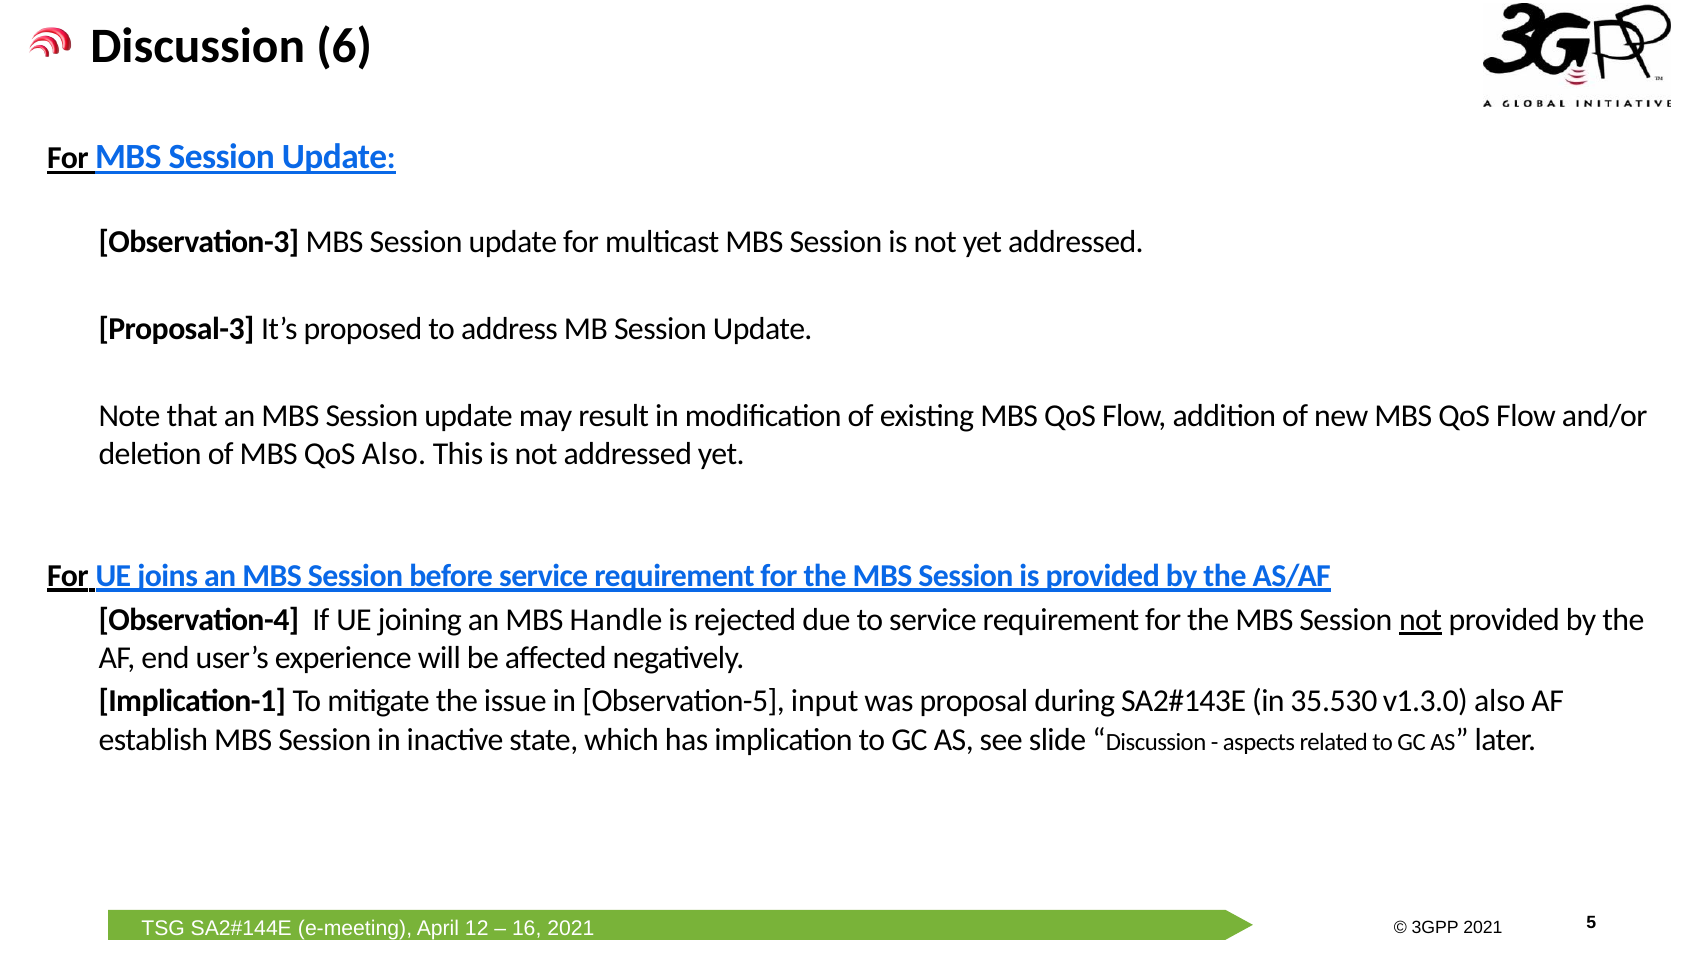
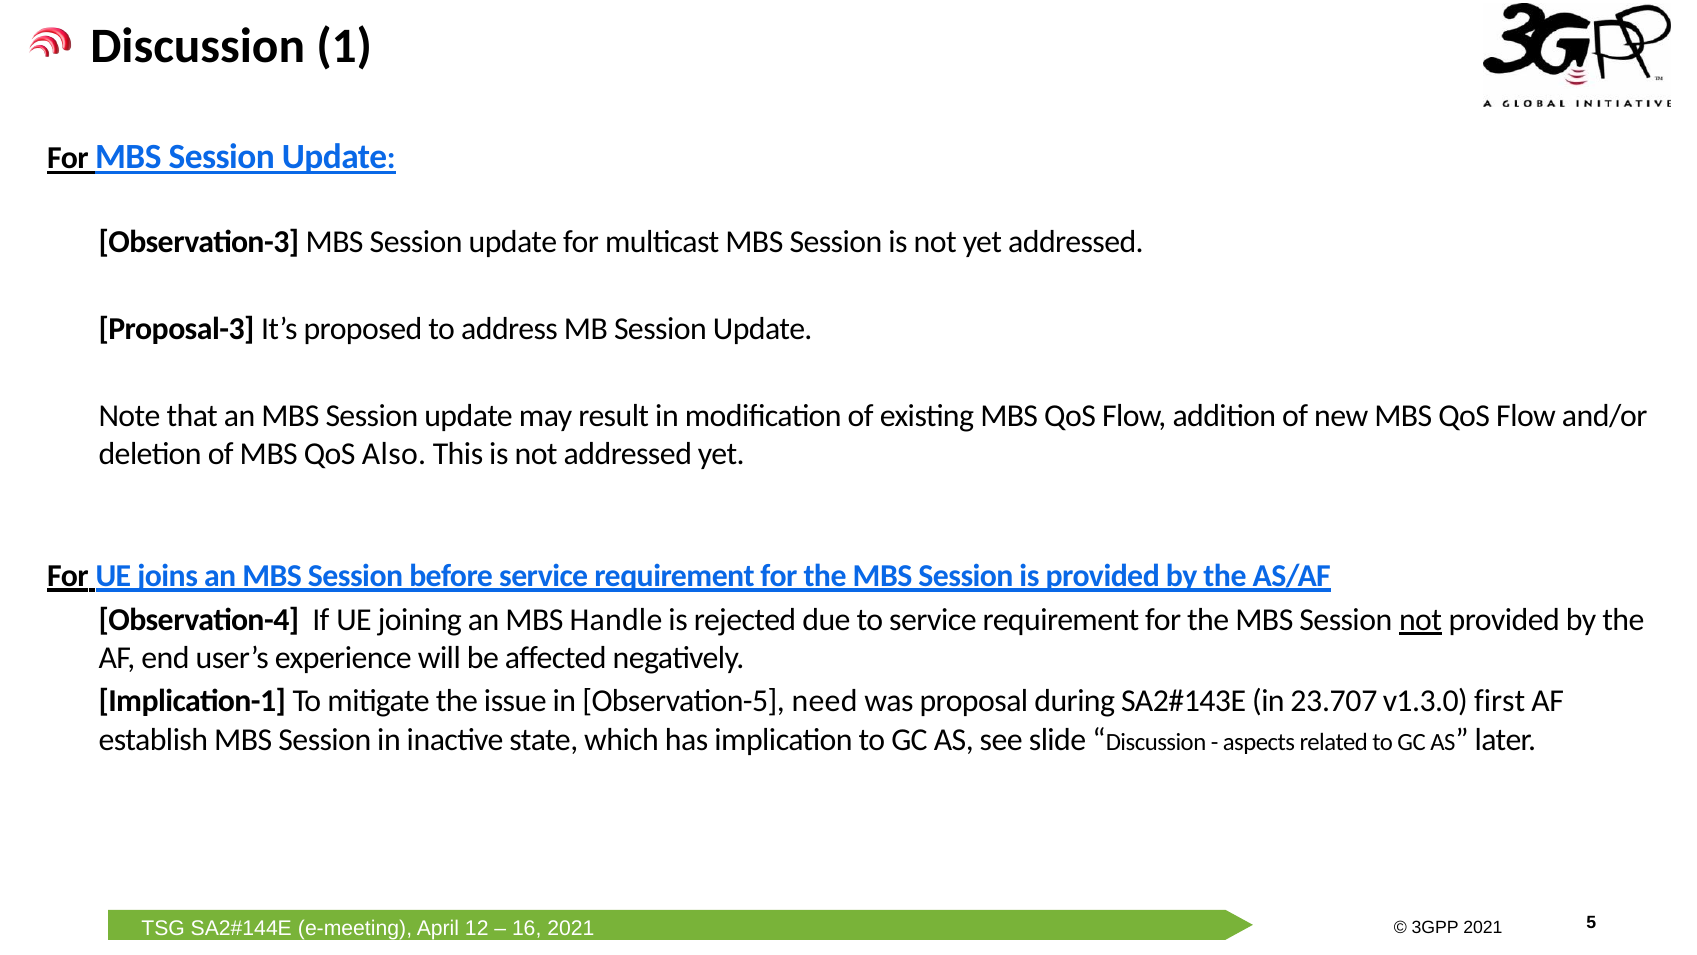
6: 6 -> 1
input: input -> need
35.530: 35.530 -> 23.707
v1.3.0 also: also -> first
